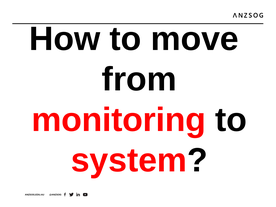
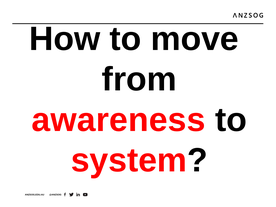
monitoring: monitoring -> awareness
